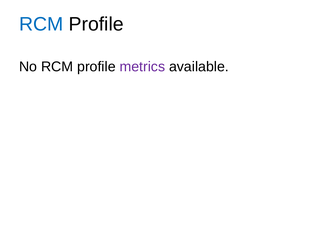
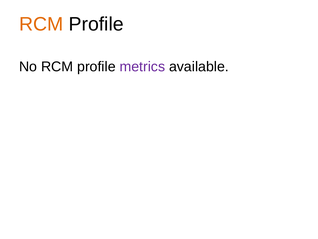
RCM at (41, 24) colour: blue -> orange
